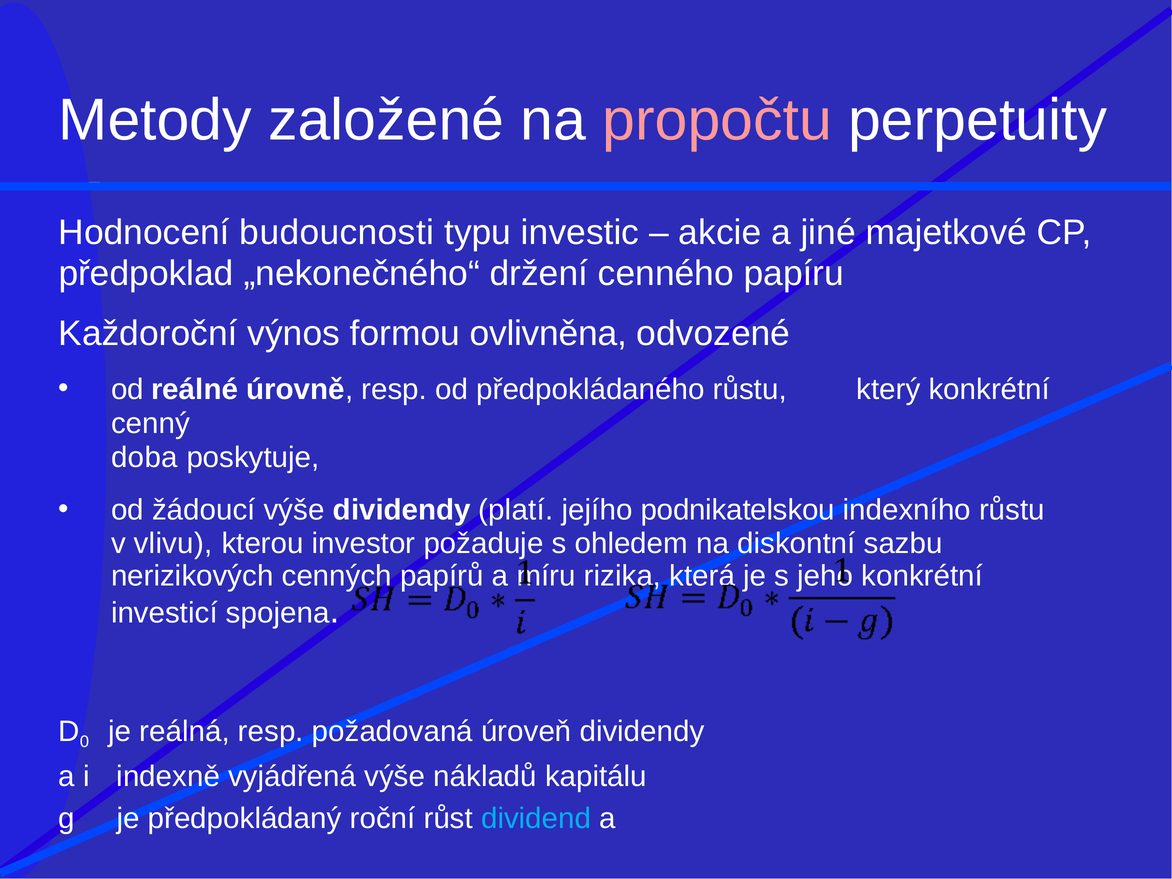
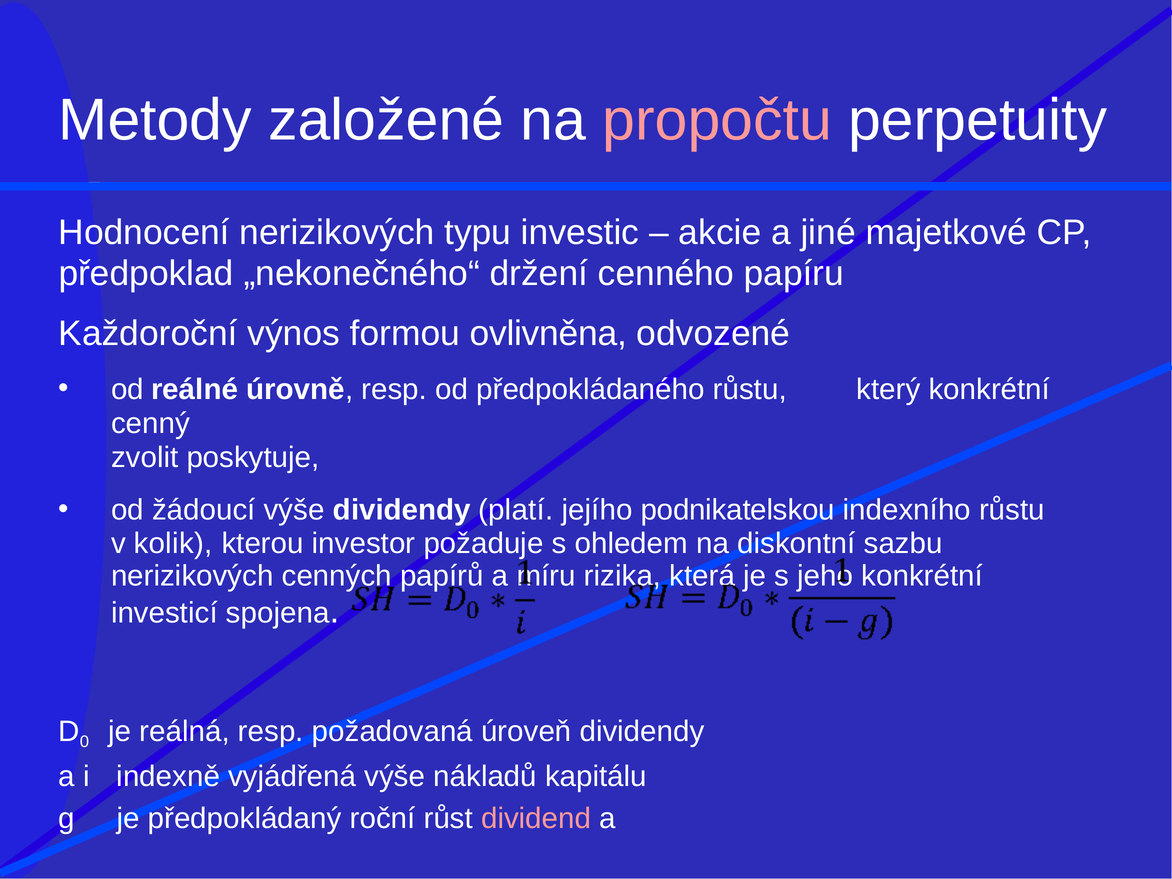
Hodnocení budoucnosti: budoucnosti -> nerizikových
doba: doba -> zvolit
vlivu: vlivu -> kolik
dividend colour: light blue -> pink
